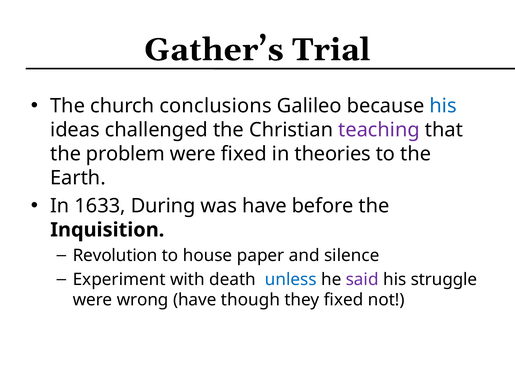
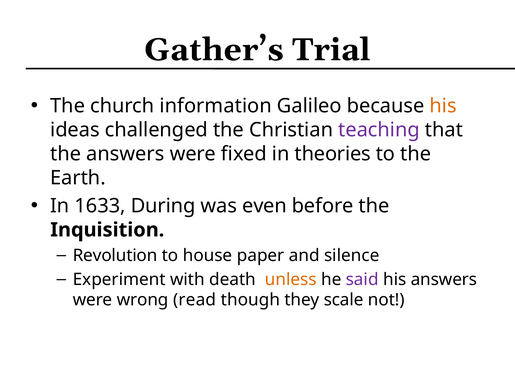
conclusions: conclusions -> information
his at (443, 106) colour: blue -> orange
the problem: problem -> answers
was have: have -> even
unless colour: blue -> orange
his struggle: struggle -> answers
wrong have: have -> read
they fixed: fixed -> scale
